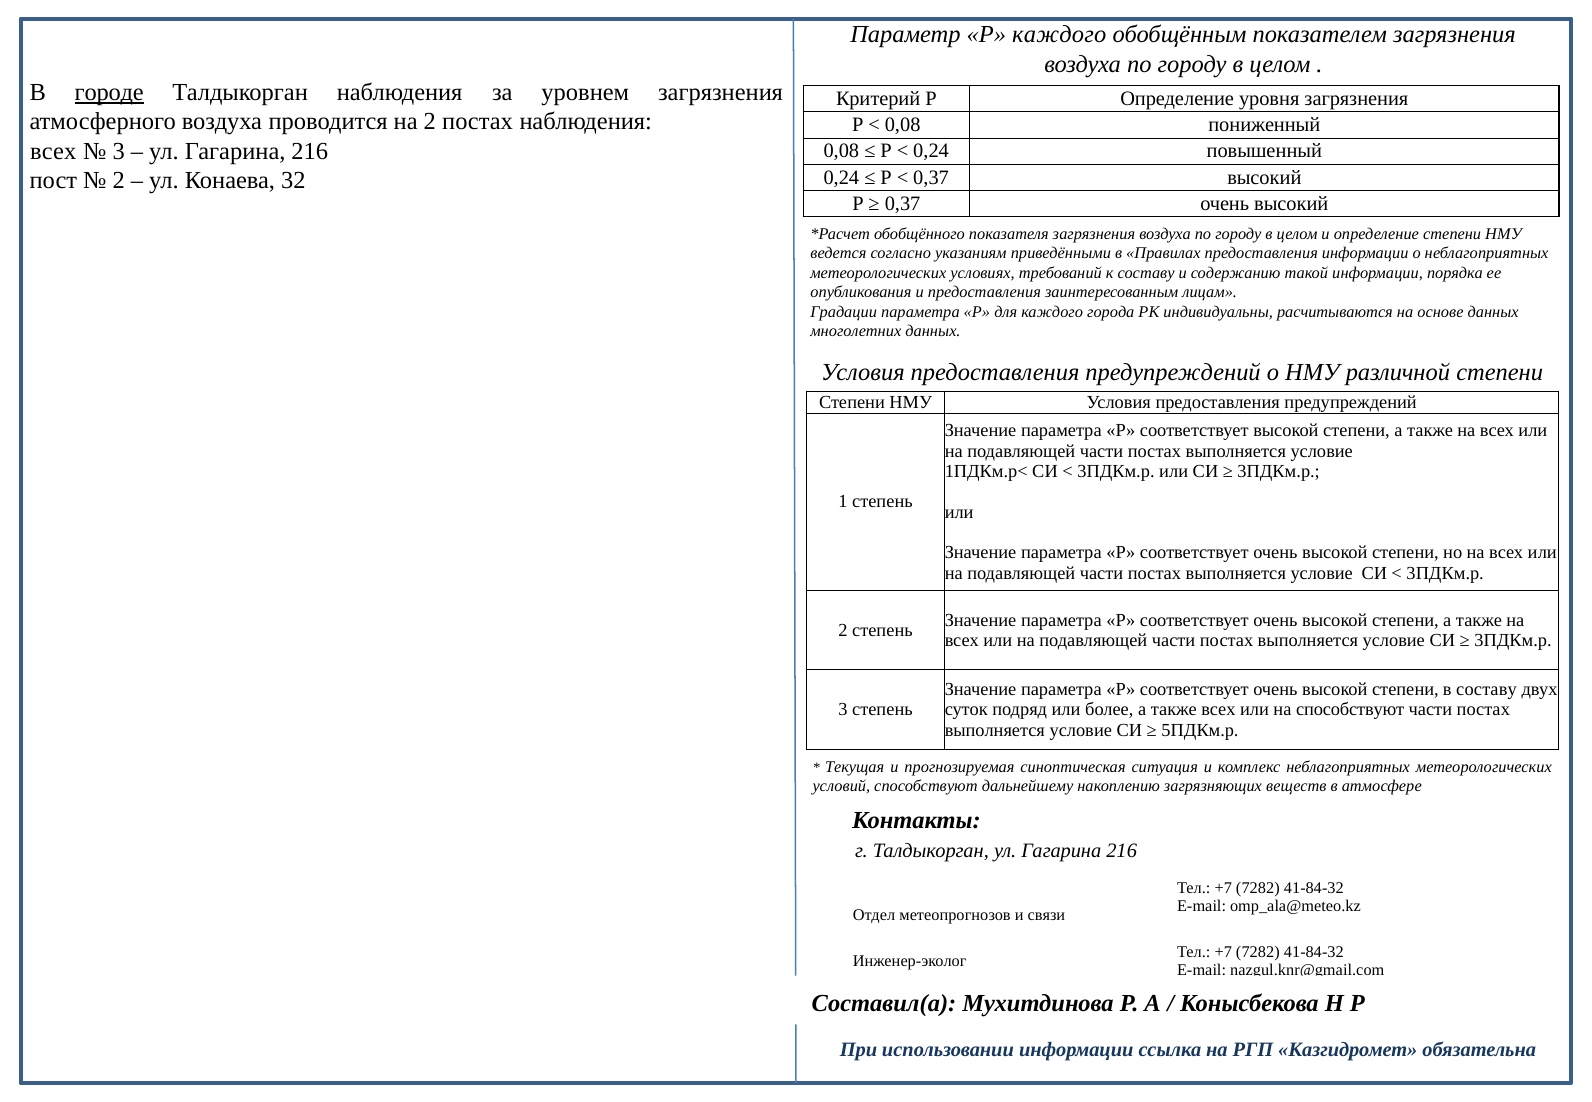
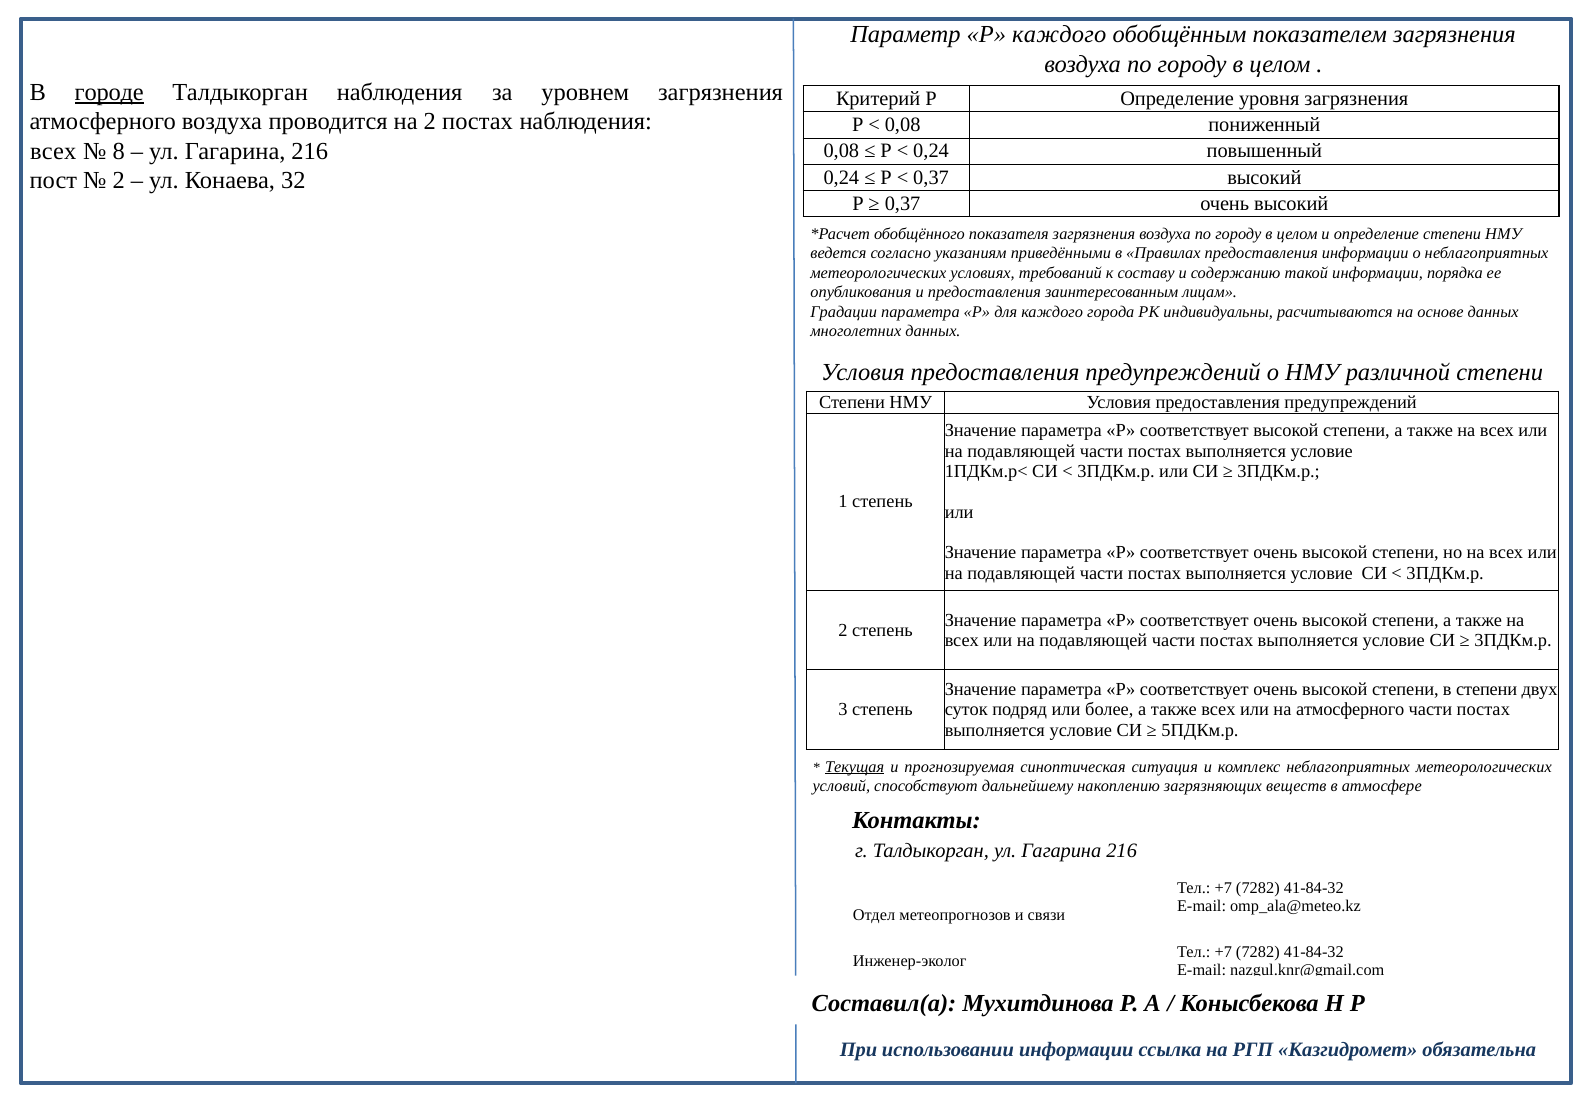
3 at (119, 151): 3 -> 8
в составу: составу -> степени
на способствуют: способствуют -> атмосферного
Текущая underline: none -> present
